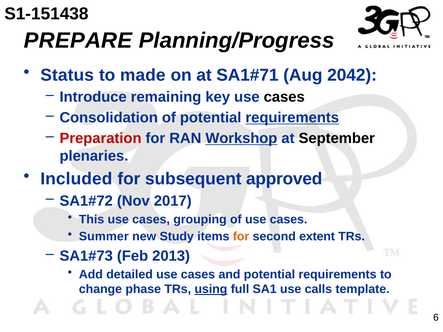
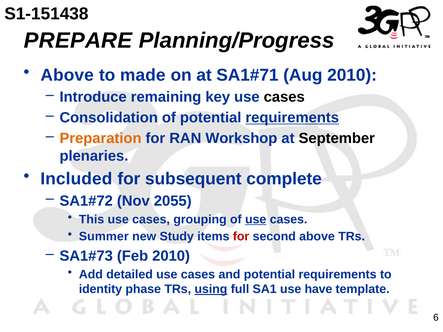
Status at (67, 75): Status -> Above
Aug 2042: 2042 -> 2010
Preparation colour: red -> orange
Workshop underline: present -> none
approved: approved -> complete
2017: 2017 -> 2055
use at (256, 220) underline: none -> present
for at (241, 237) colour: orange -> red
second extent: extent -> above
Feb 2013: 2013 -> 2010
change: change -> identity
calls: calls -> have
